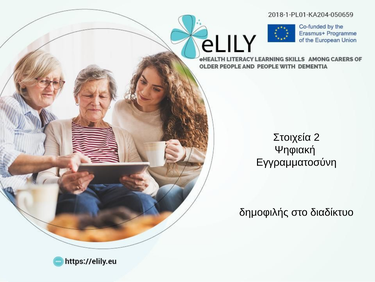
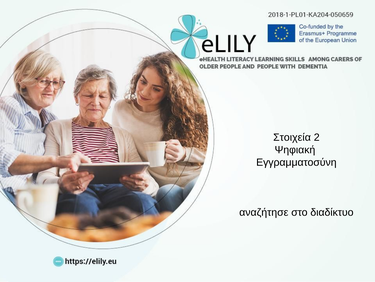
δημοφιλής: δημοφιλής -> αναζήτησε
